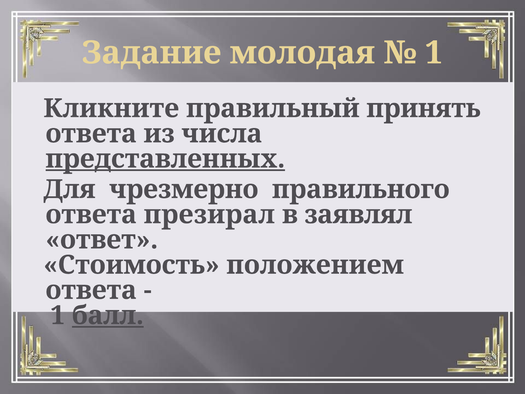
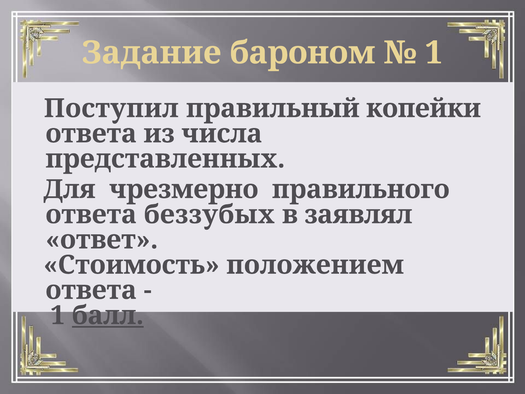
молодая: молодая -> бароном
Кликните: Кликните -> Поступил
принять: принять -> копейки
представленных underline: present -> none
презирал: презирал -> беззубых
